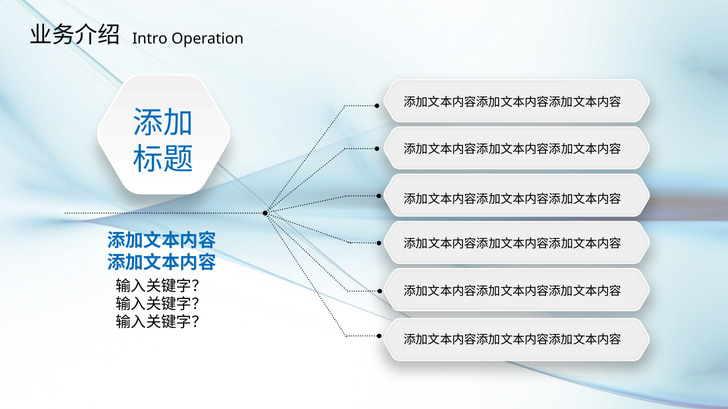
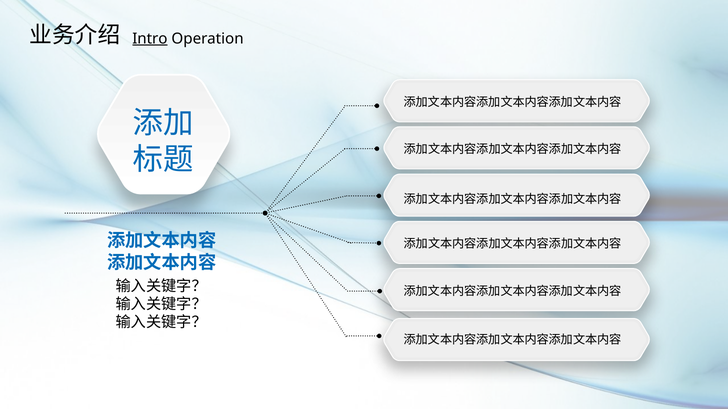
Intro underline: none -> present
